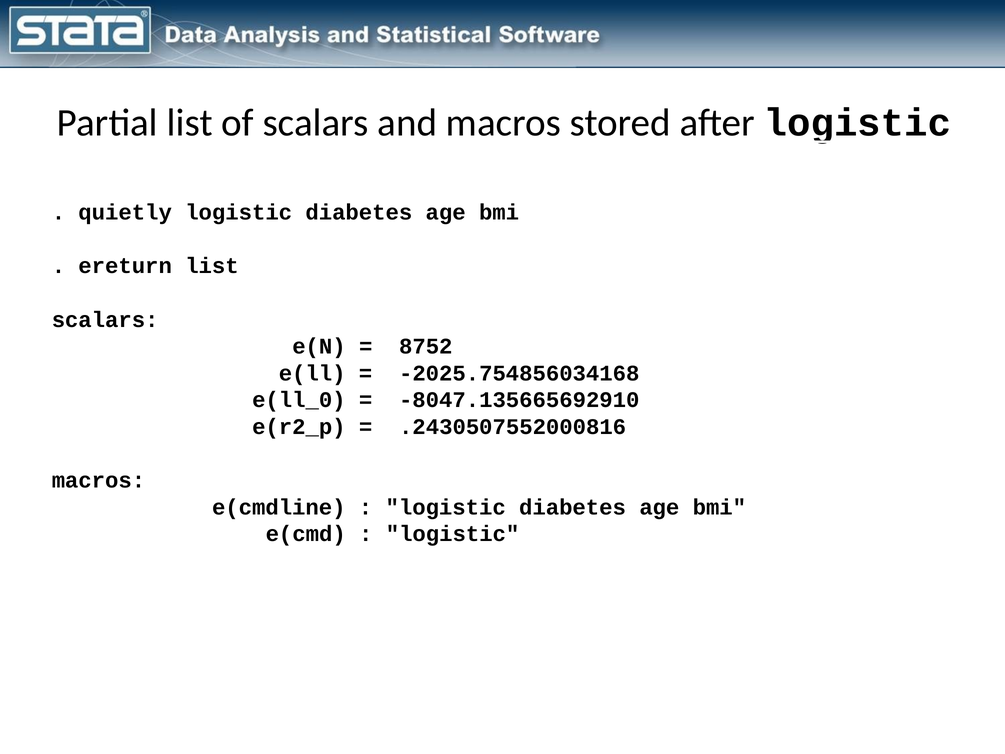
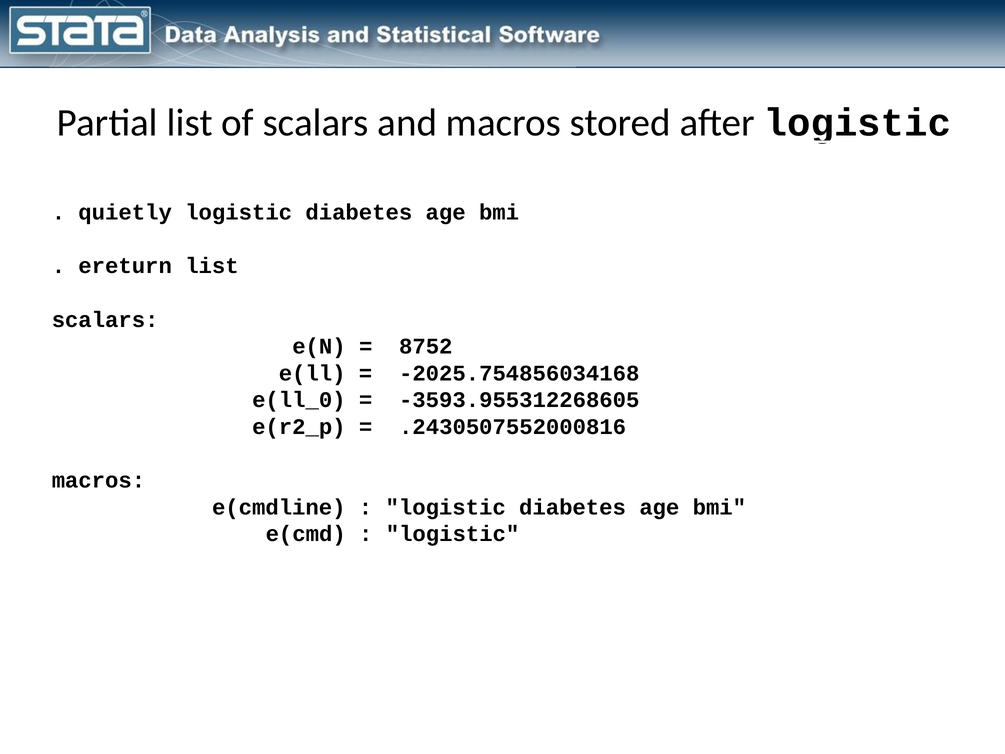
-8047.135665692910: -8047.135665692910 -> -3593.955312268605
